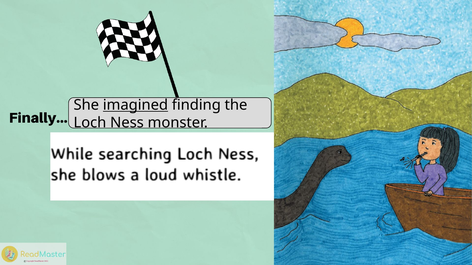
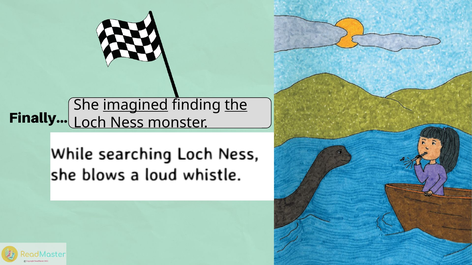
the underline: none -> present
